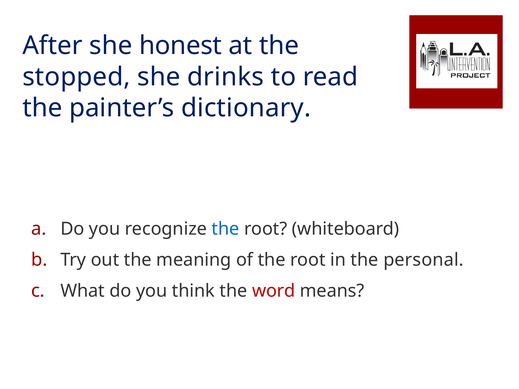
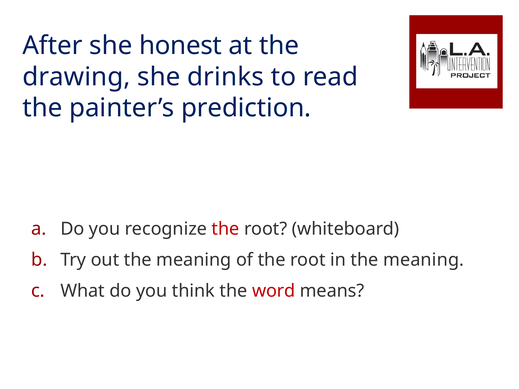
stopped: stopped -> drawing
dictionary: dictionary -> prediction
the at (226, 229) colour: blue -> red
in the personal: personal -> meaning
